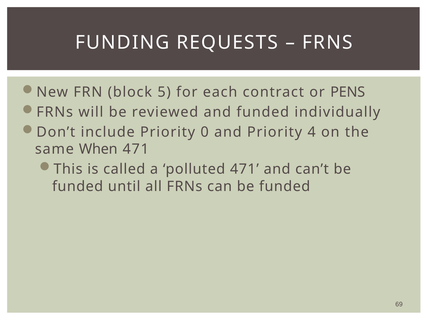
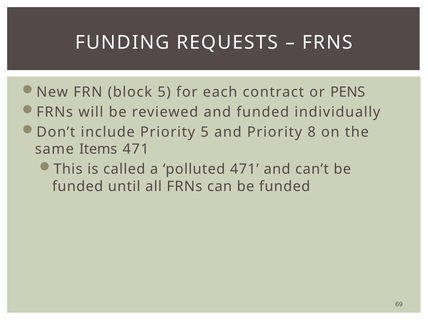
Priority 0: 0 -> 5
4: 4 -> 8
When: When -> Items
